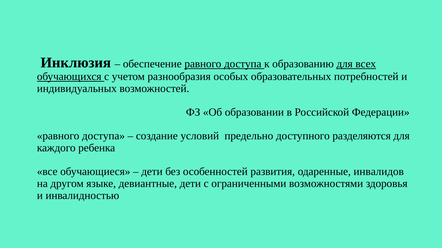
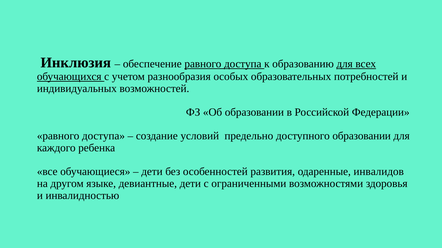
доступного разделяются: разделяются -> образовании
